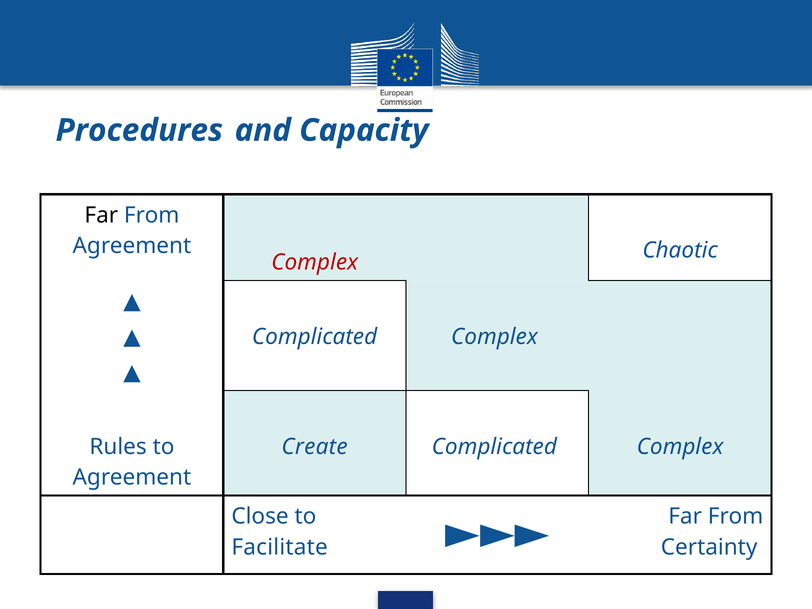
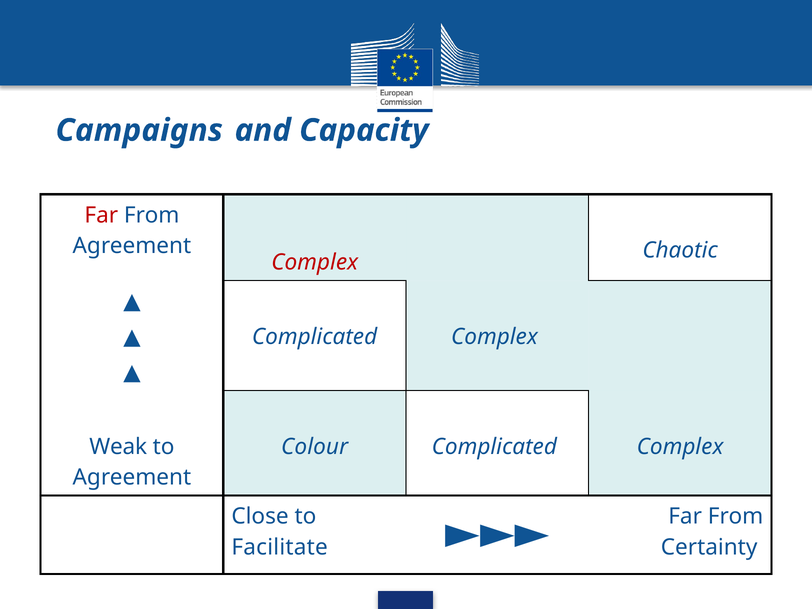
Procedures: Procedures -> Campaigns
Far at (101, 215) colour: black -> red
Rules: Rules -> Weak
Create: Create -> Colour
